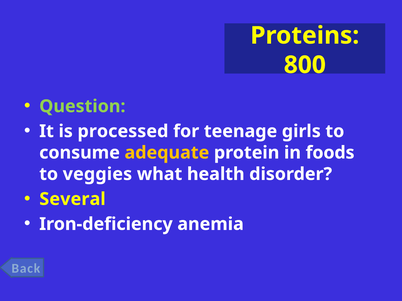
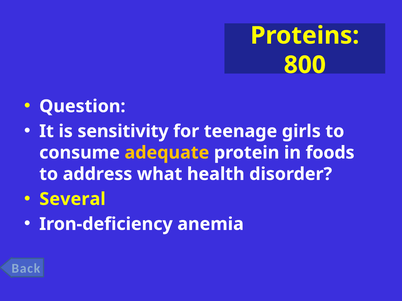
Question colour: light green -> white
processed: processed -> sensitivity
veggies: veggies -> address
